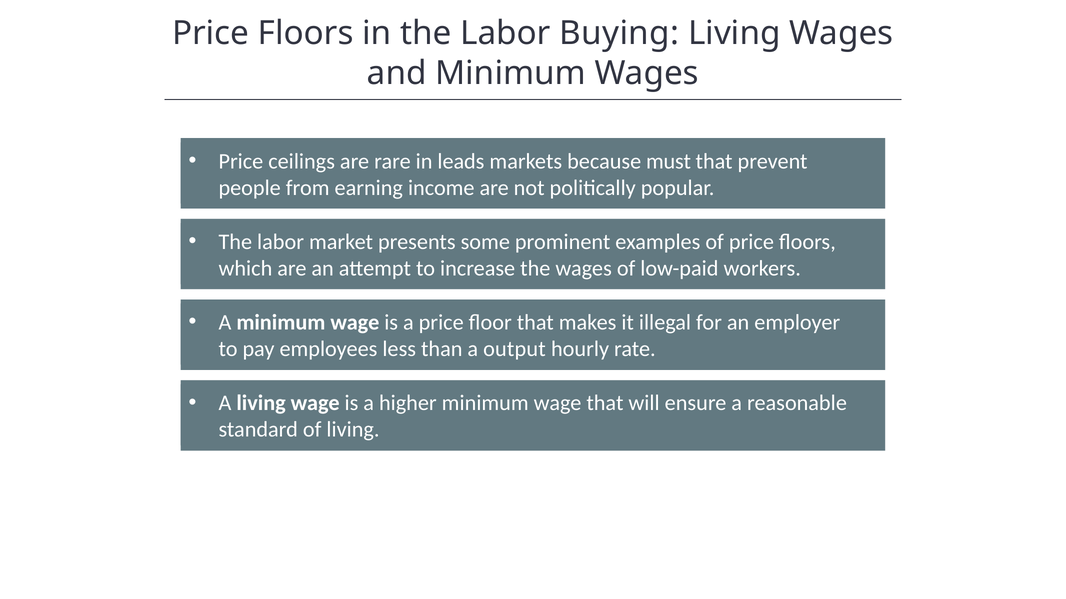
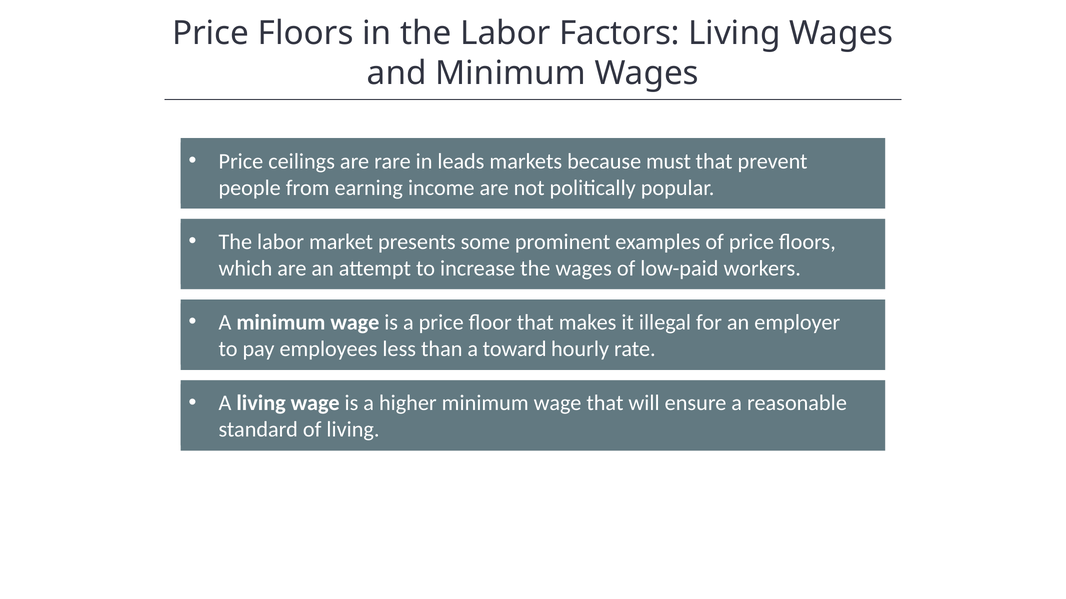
Buying: Buying -> Factors
output: output -> toward
